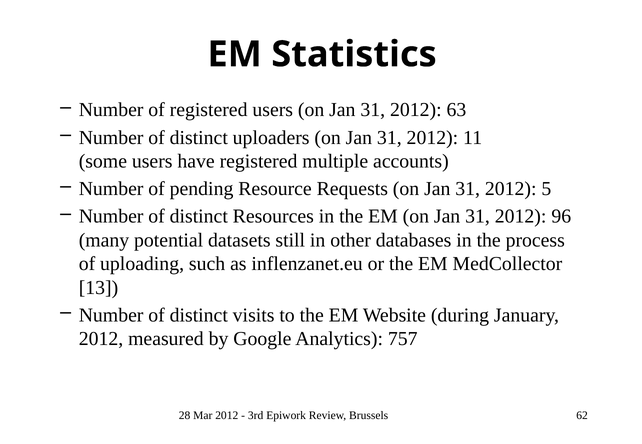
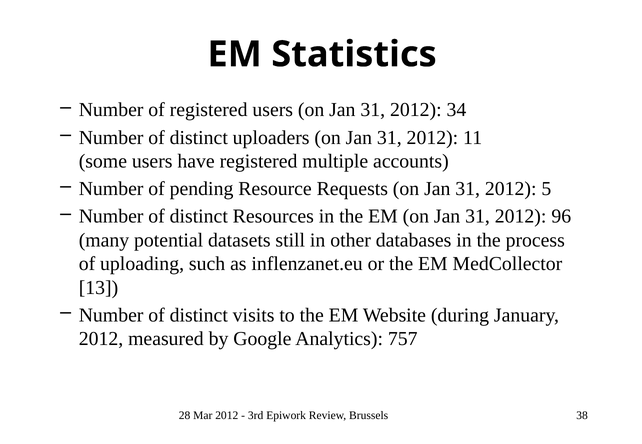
63: 63 -> 34
62: 62 -> 38
